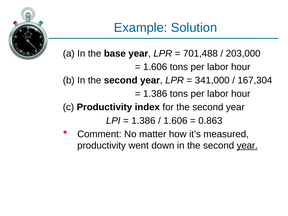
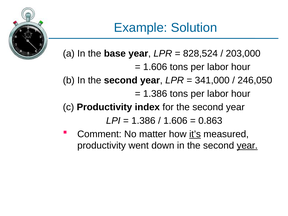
701,488: 701,488 -> 828,524
167,304: 167,304 -> 246,050
it’s underline: none -> present
